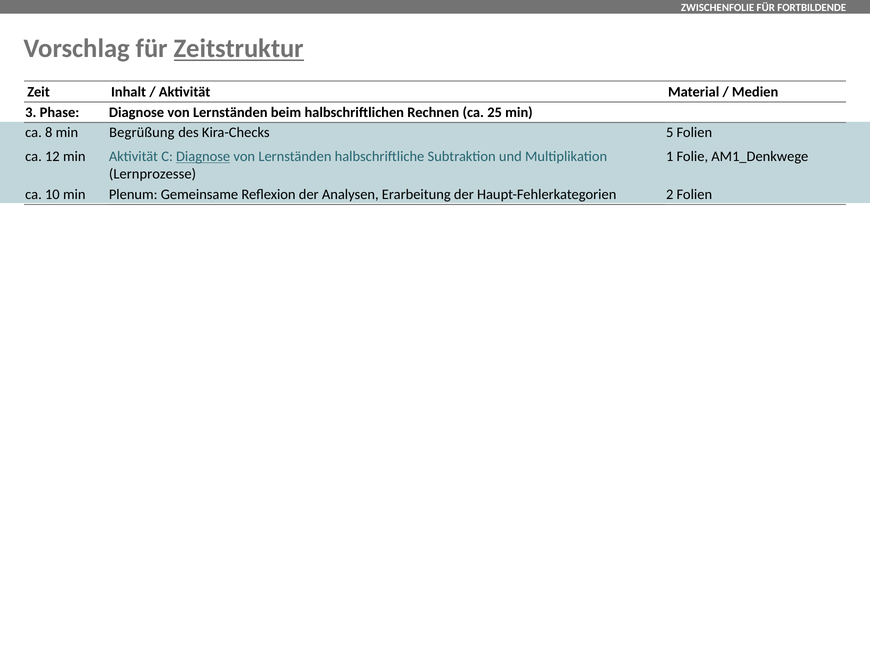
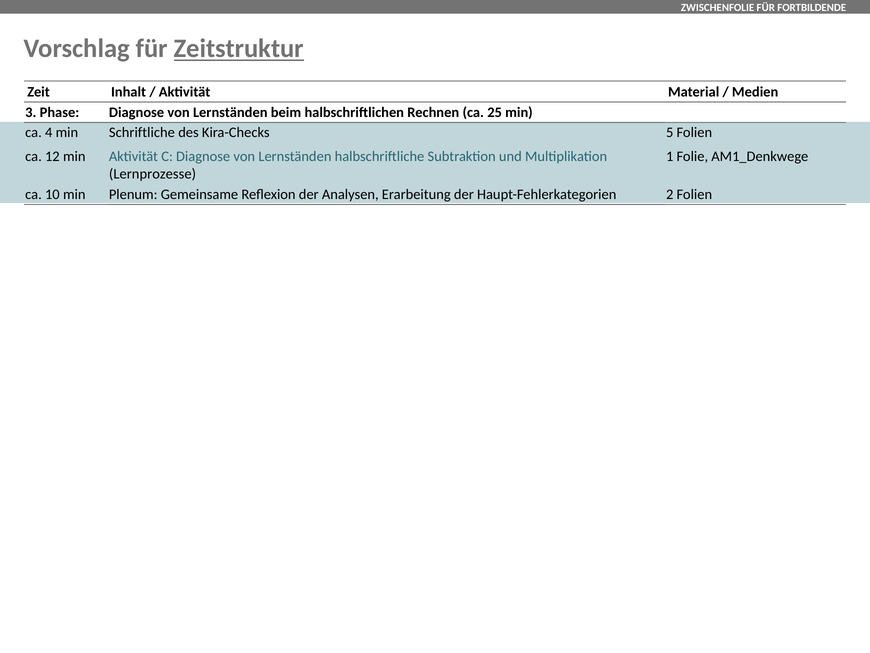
8: 8 -> 4
Begrüßung: Begrüßung -> Schriftliche
Diagnose at (203, 156) underline: present -> none
